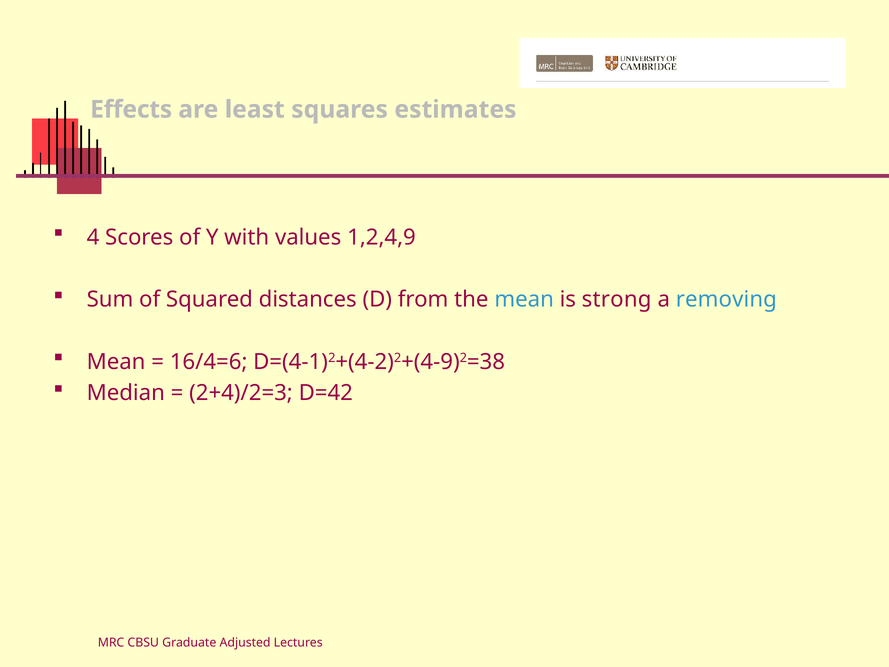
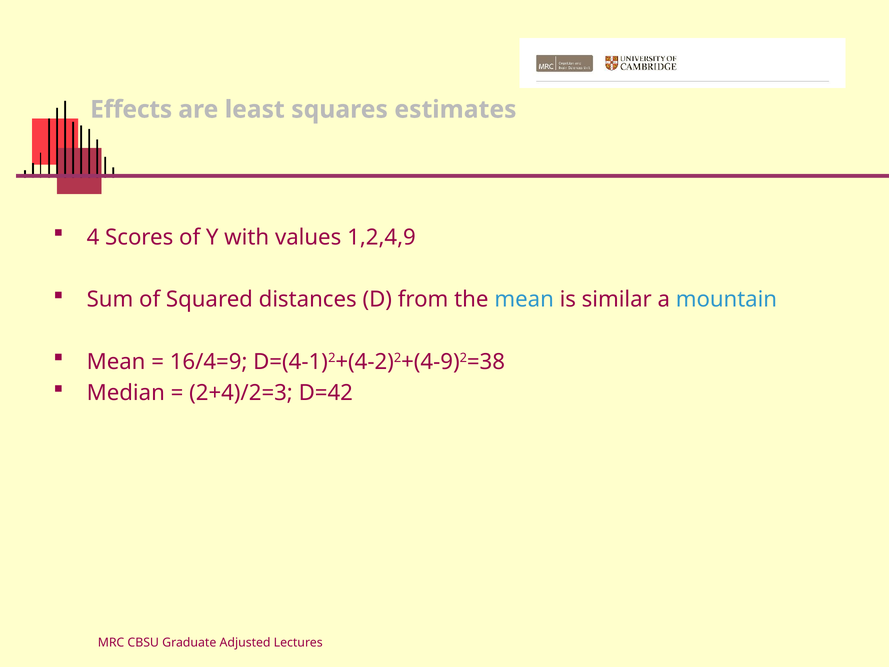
strong: strong -> similar
removing: removing -> mountain
16/4=6: 16/4=6 -> 16/4=9
